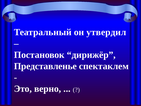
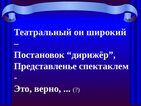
утвердил: утвердил -> широкий
